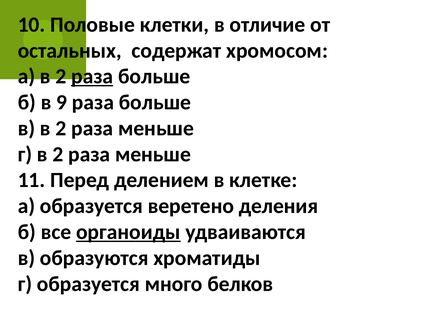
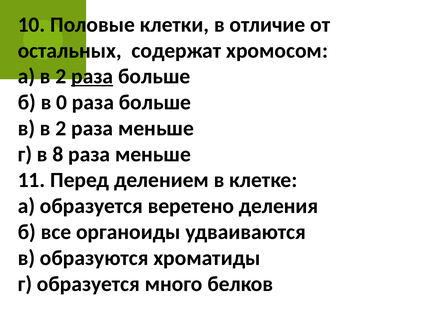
9: 9 -> 0
г в 2: 2 -> 8
органоиды underline: present -> none
